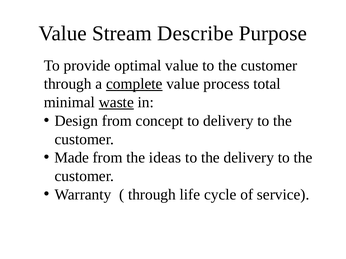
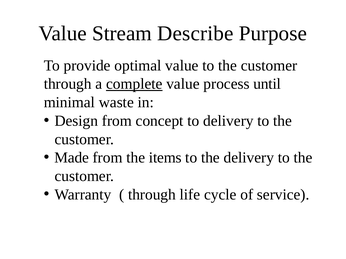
total: total -> until
waste underline: present -> none
ideas: ideas -> items
